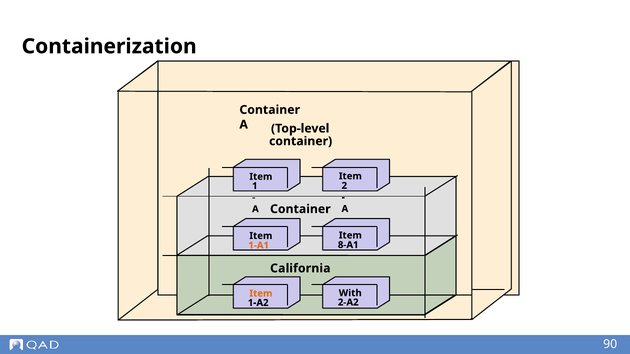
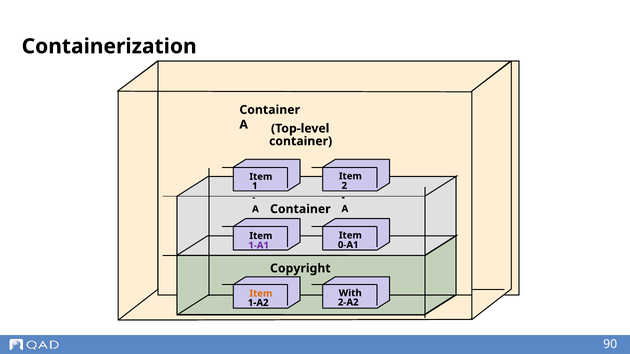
8-A1: 8-A1 -> 0-A1
1-A1 colour: orange -> purple
California: California -> Copyright
